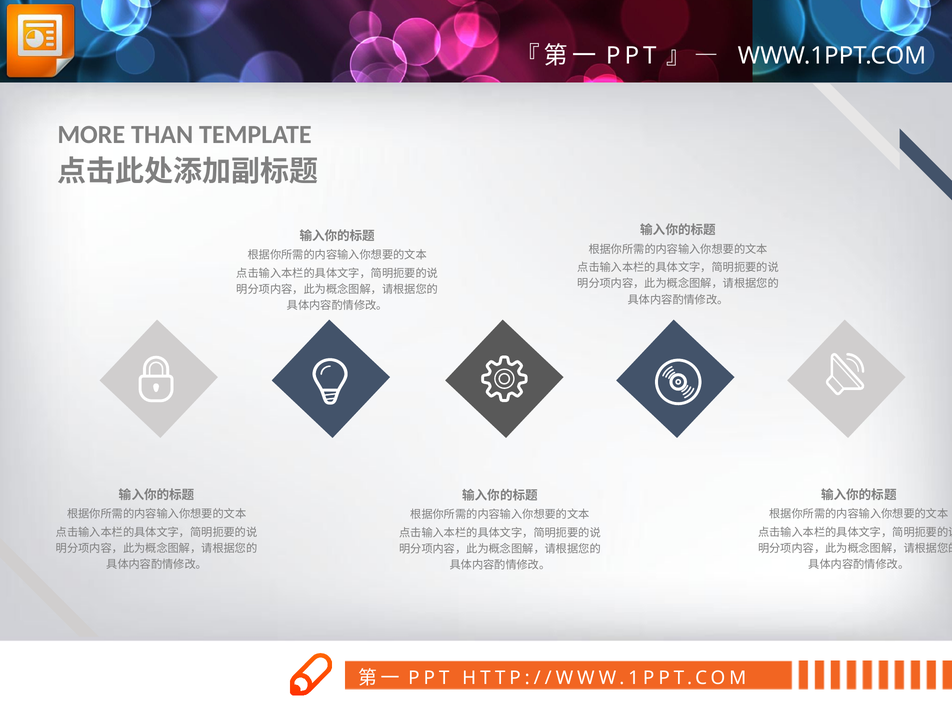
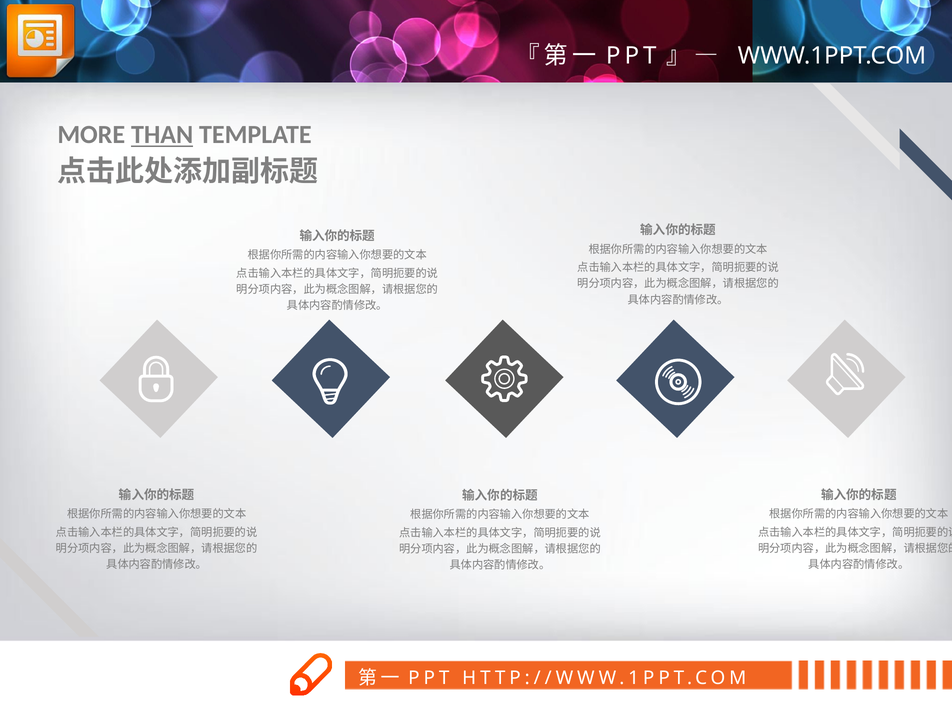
THAN underline: none -> present
